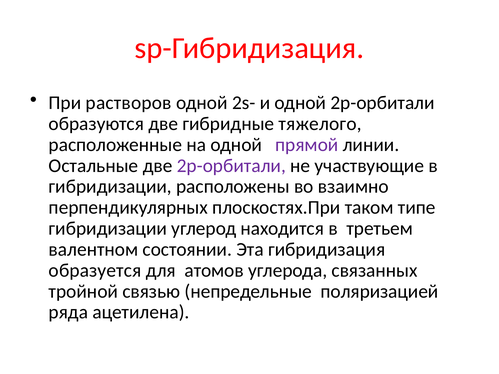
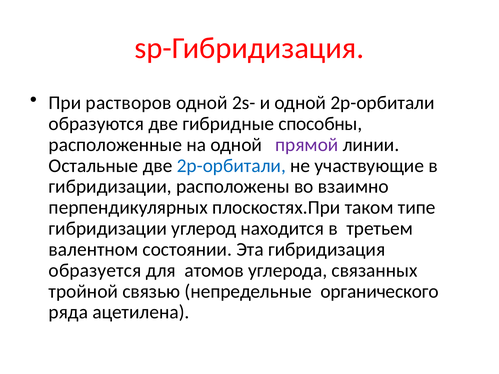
тяжелого: тяжелого -> способны
2р-орбитали at (231, 166) colour: purple -> blue
поляризацией: поляризацией -> органического
